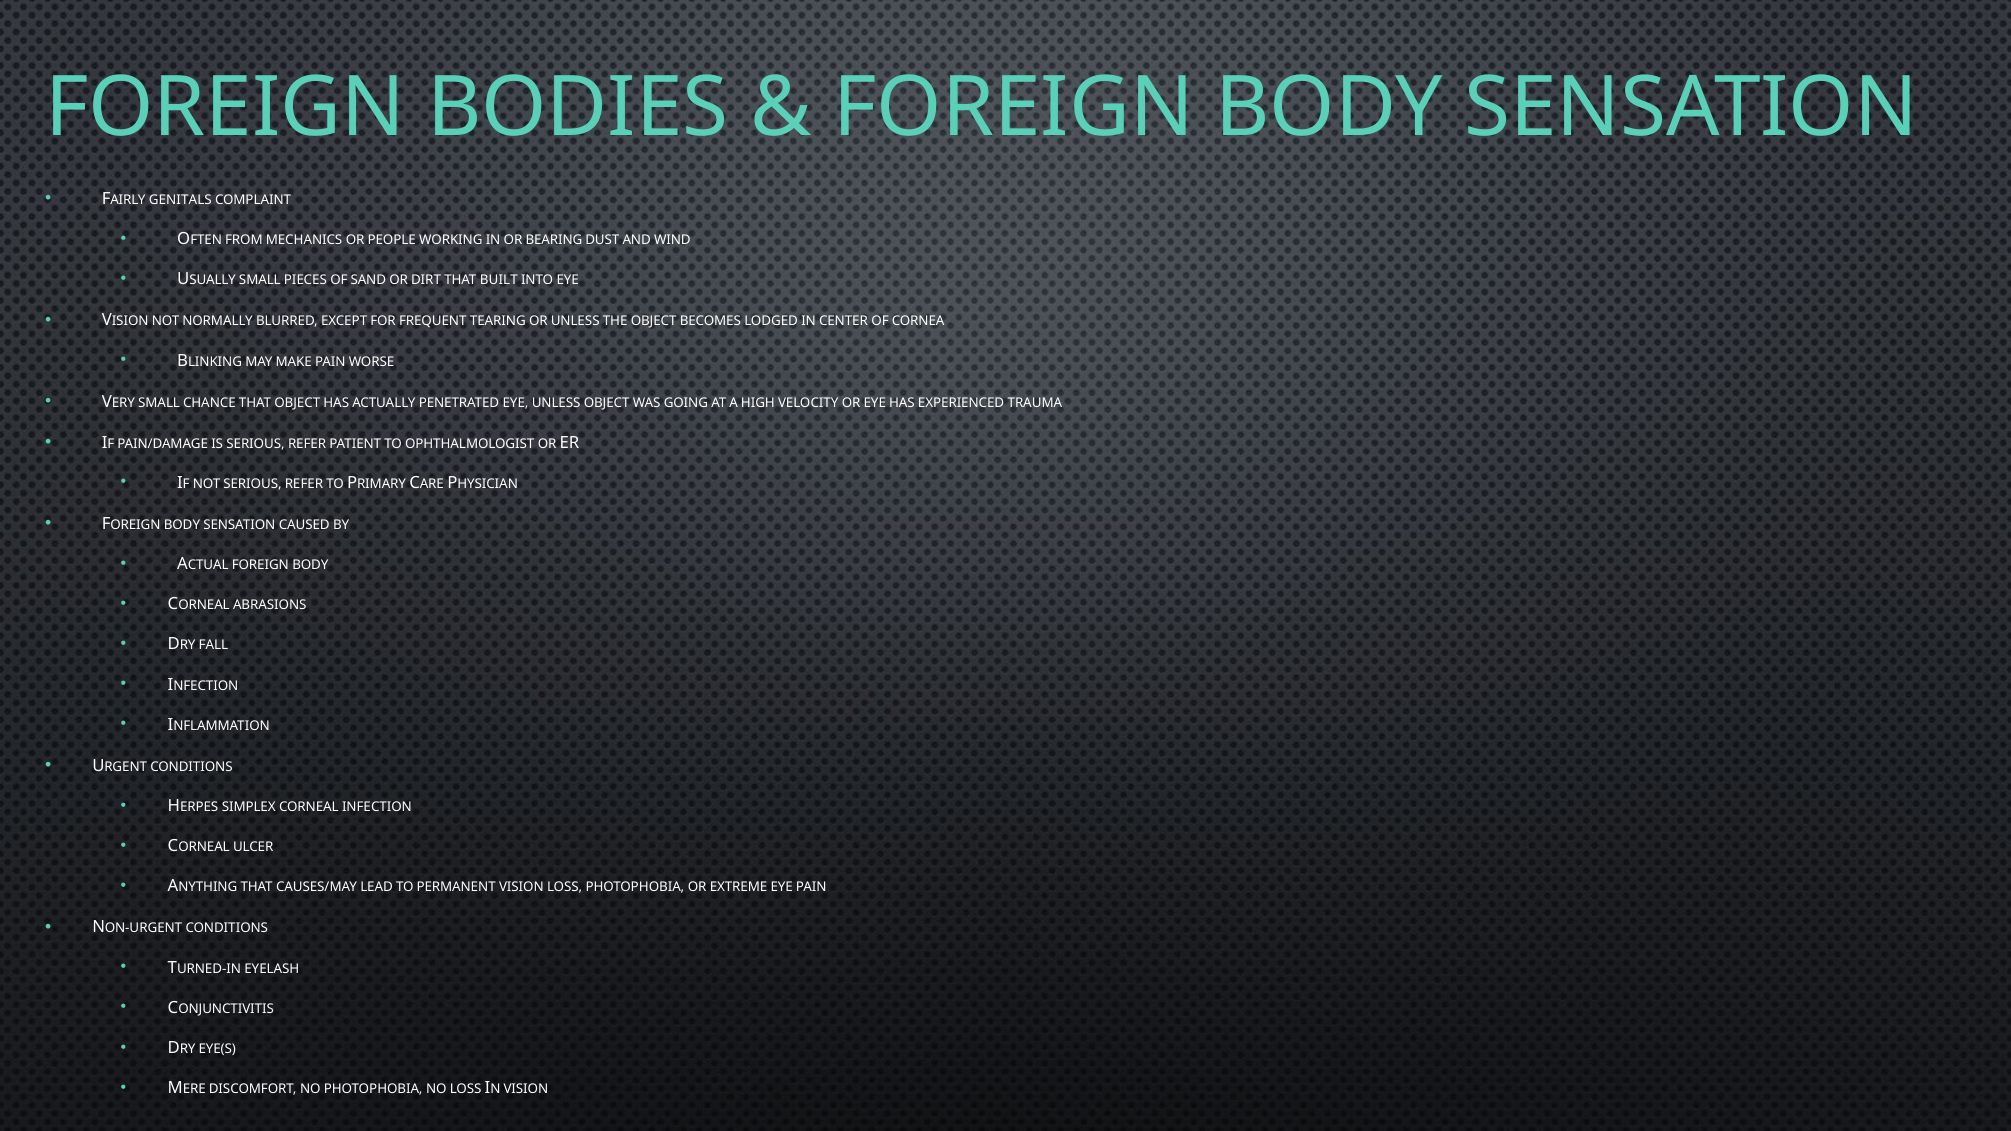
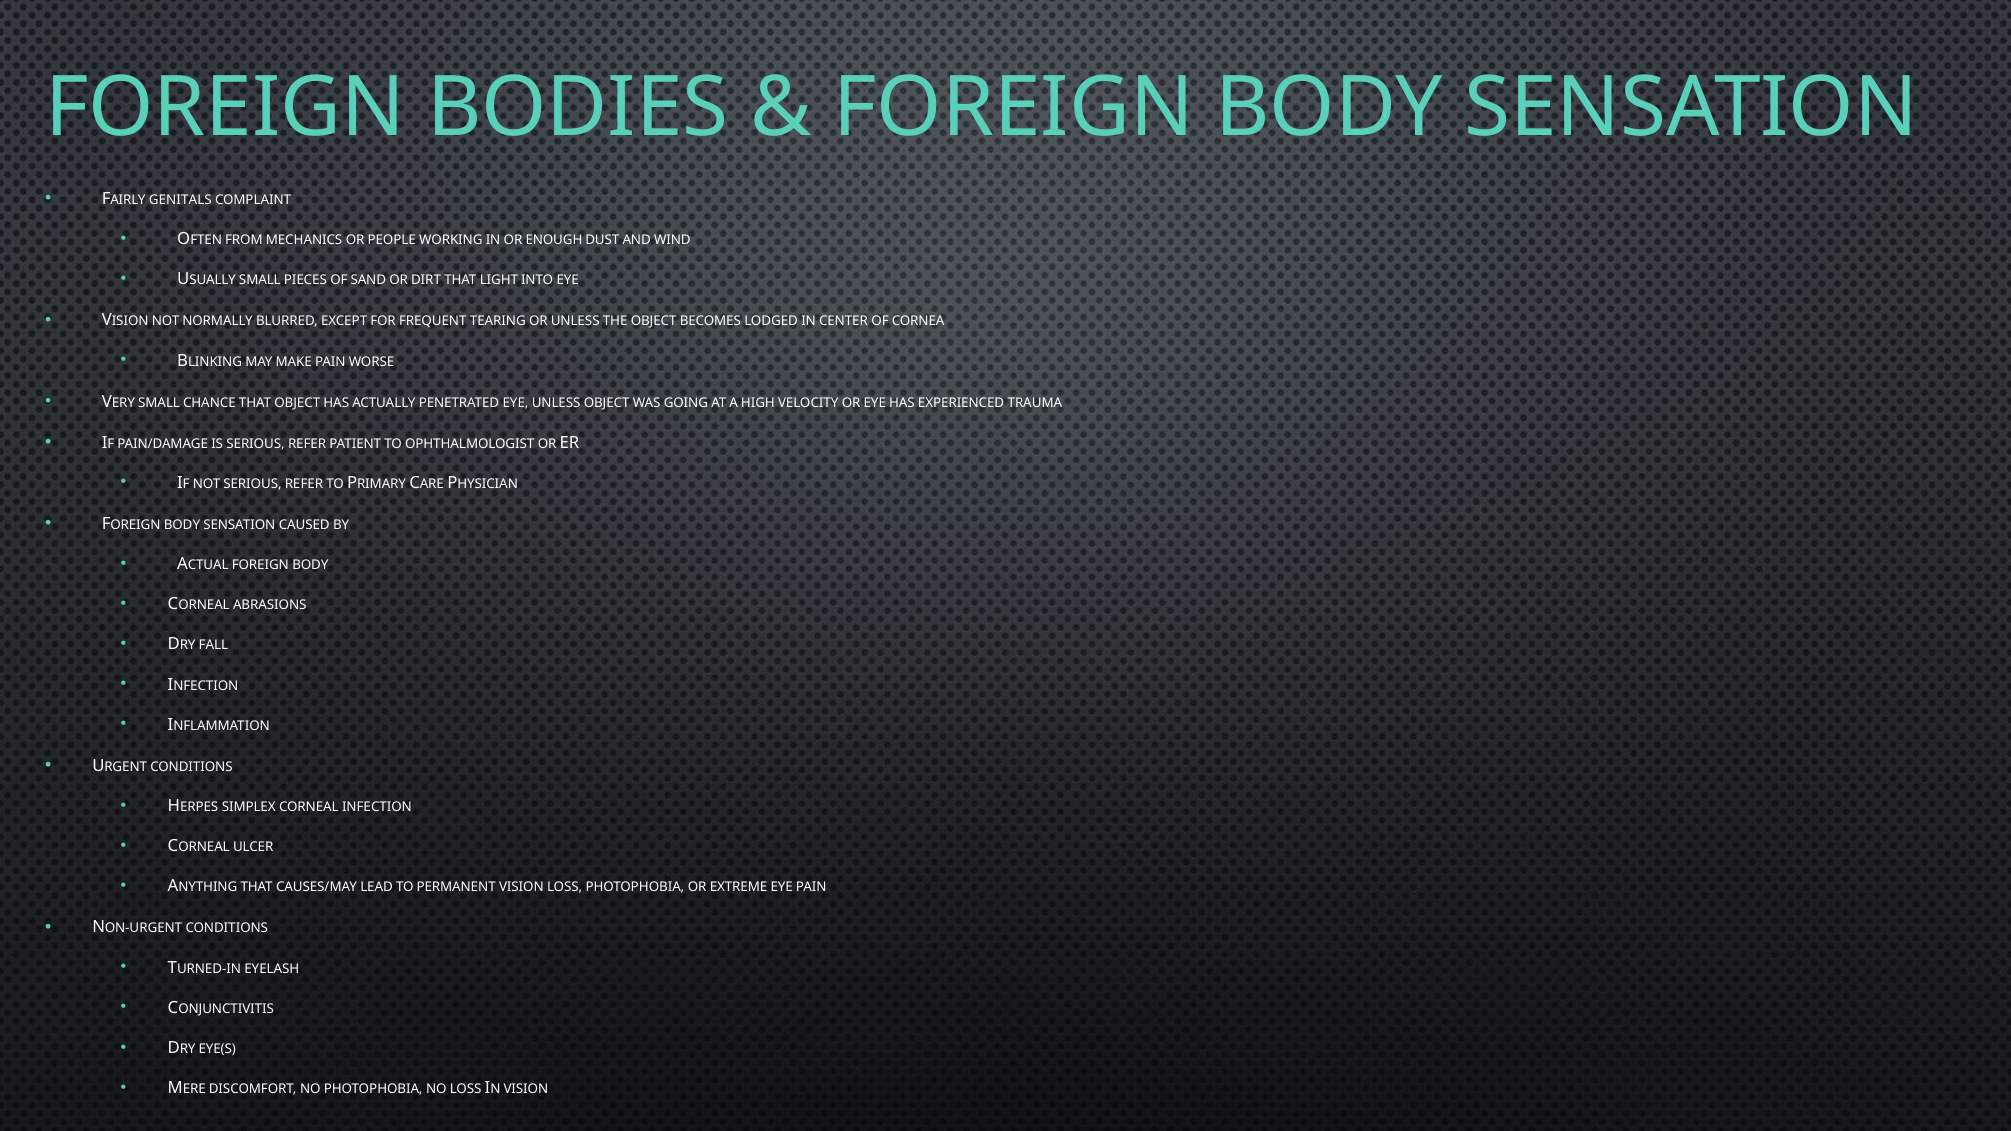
BEARING: BEARING -> ENOUGH
BUILT: BUILT -> LIGHT
